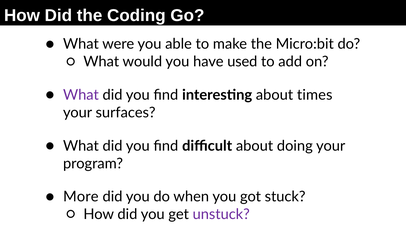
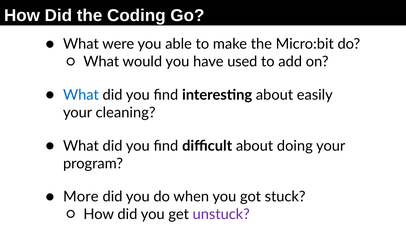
What at (81, 95) colour: purple -> blue
times: times -> easily
surfaces: surfaces -> cleaning
